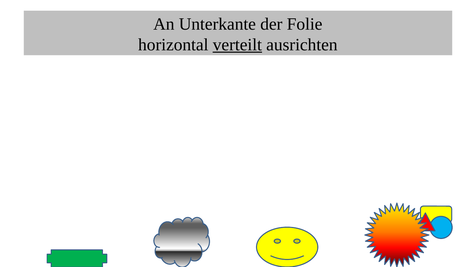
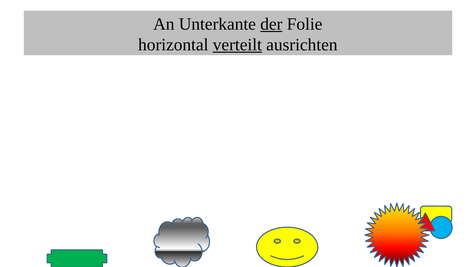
der underline: none -> present
